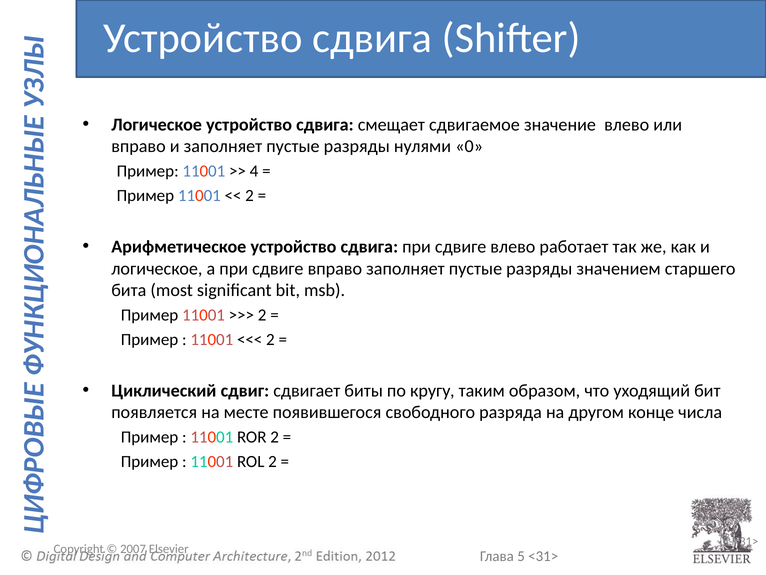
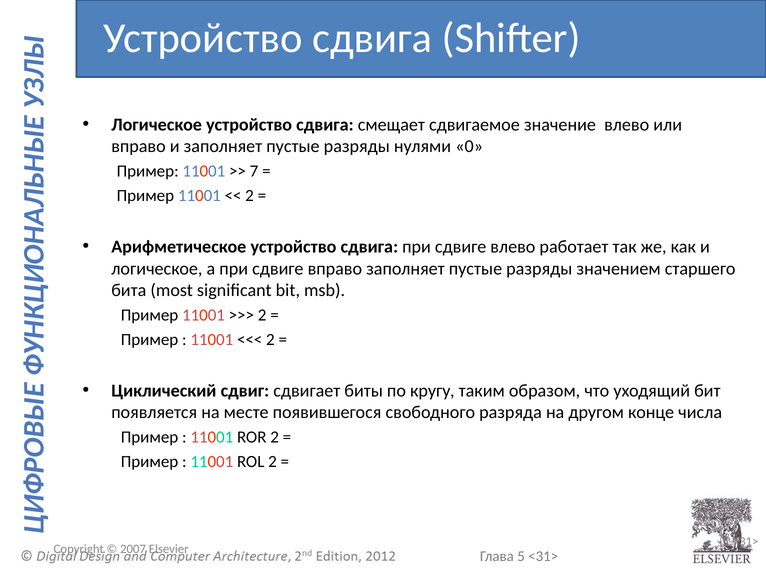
4: 4 -> 7
